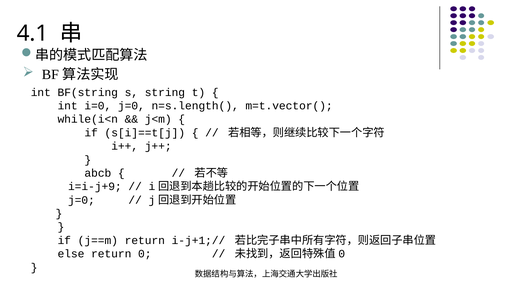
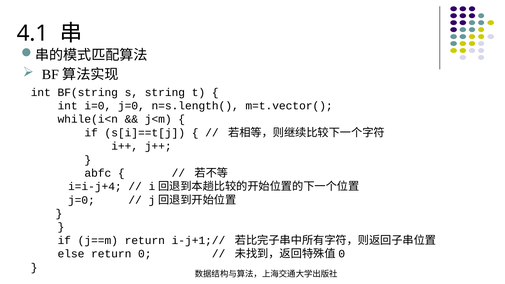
abcb: abcb -> abfc
i=i-j+9: i=i-j+9 -> i=i-j+4
